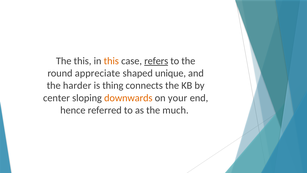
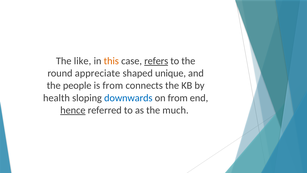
The this: this -> like
harder: harder -> people
is thing: thing -> from
center: center -> health
downwards colour: orange -> blue
on your: your -> from
hence underline: none -> present
